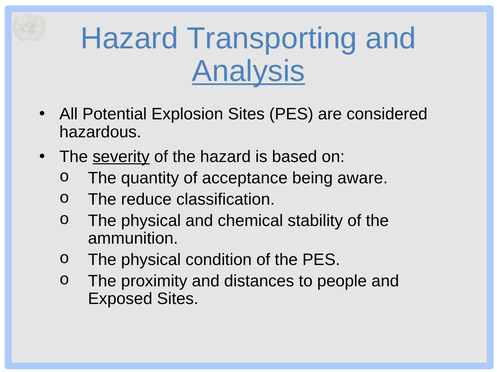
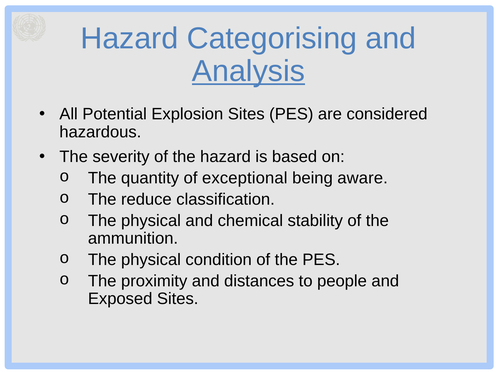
Transporting: Transporting -> Categorising
severity underline: present -> none
acceptance: acceptance -> exceptional
